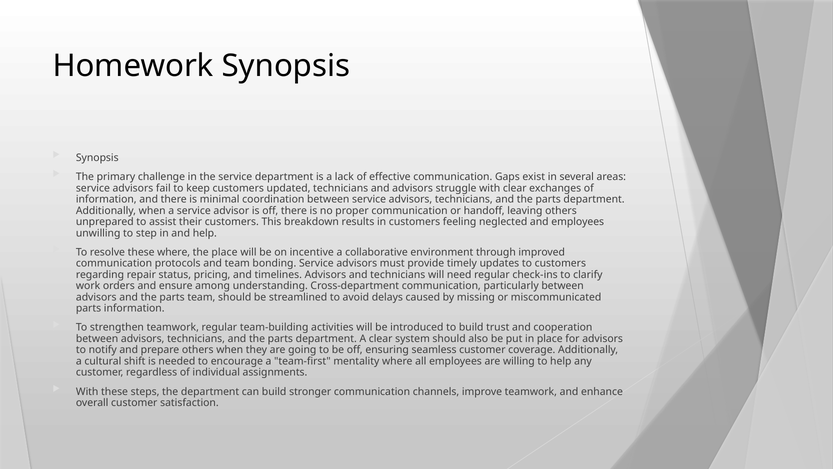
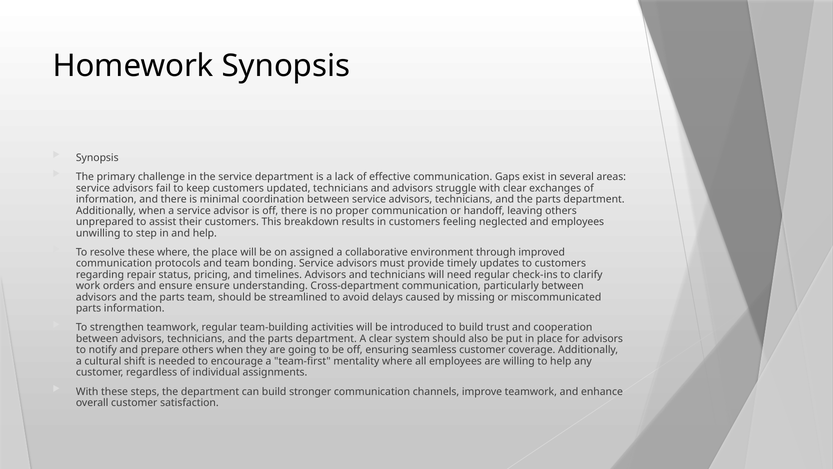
incentive: incentive -> assigned
ensure among: among -> ensure
